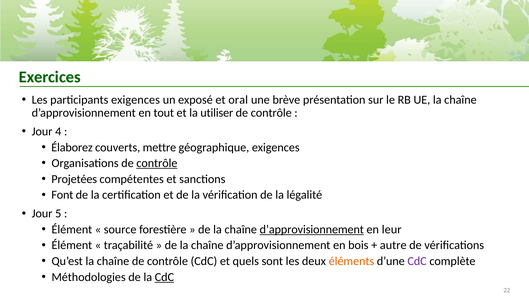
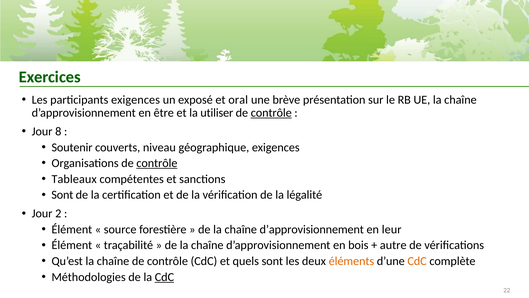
tout: tout -> être
contrôle at (271, 113) underline: none -> present
4: 4 -> 8
Élaborez: Élaborez -> Soutenir
mettre: mettre -> niveau
Projetées: Projetées -> Tableaux
Font at (62, 195): Font -> Sont
5: 5 -> 2
d’approvisionnement at (312, 229) underline: present -> none
CdC at (417, 261) colour: purple -> orange
